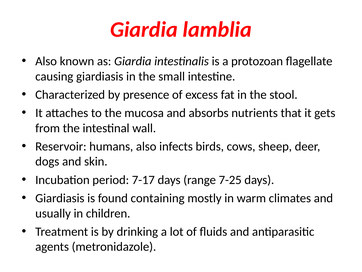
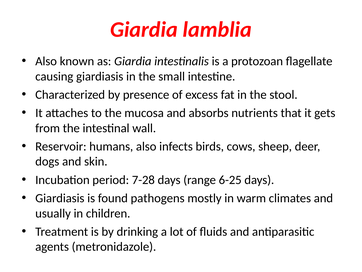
7-17: 7-17 -> 7-28
7-25: 7-25 -> 6-25
containing: containing -> pathogens
